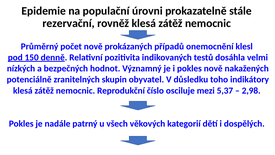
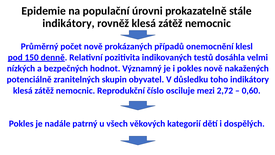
rezervační at (69, 23): rezervační -> indikátory
5,37: 5,37 -> 2,72
2,98: 2,98 -> 0,60
